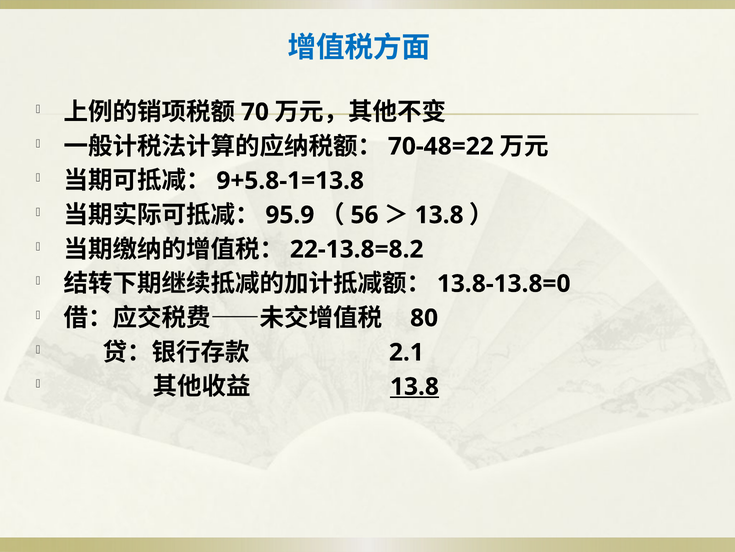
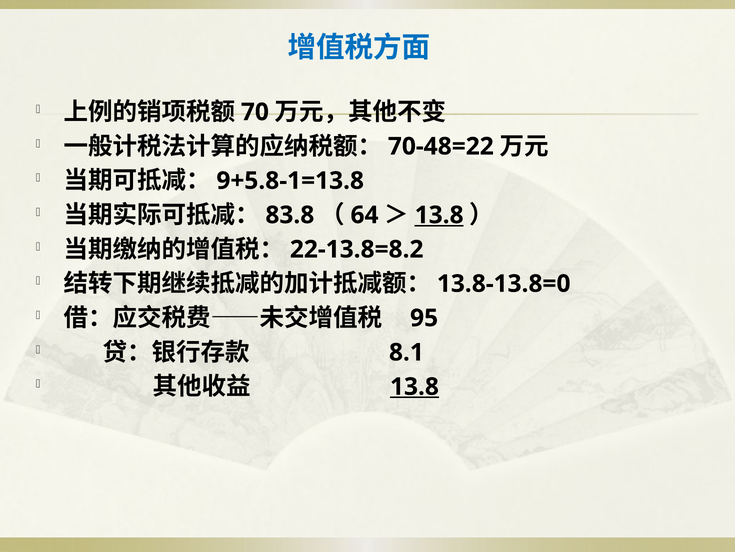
95.9: 95.9 -> 83.8
56: 56 -> 64
13.8 at (439, 215) underline: none -> present
80: 80 -> 95
2.1: 2.1 -> 8.1
